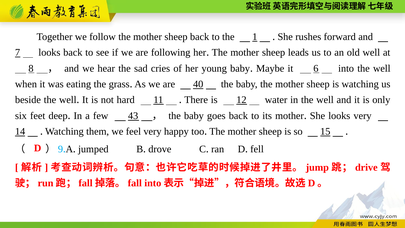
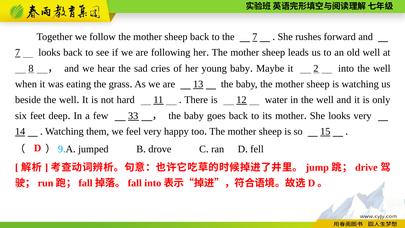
the 1: 1 -> 7
6: 6 -> 2
40: 40 -> 13
43: 43 -> 33
